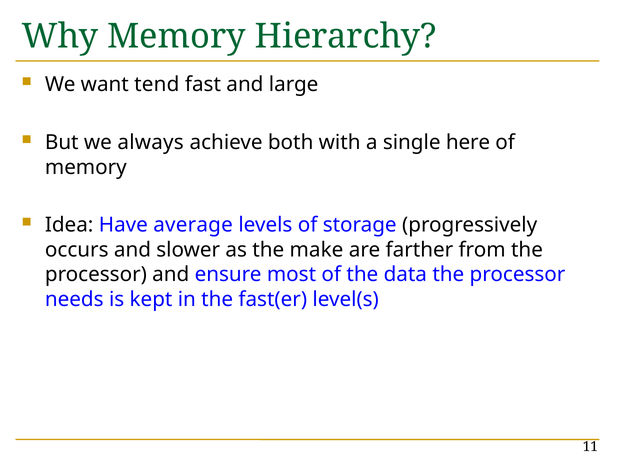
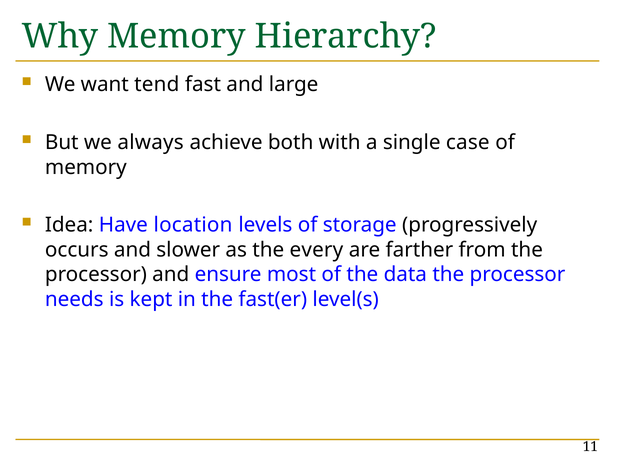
here: here -> case
average: average -> location
make: make -> every
